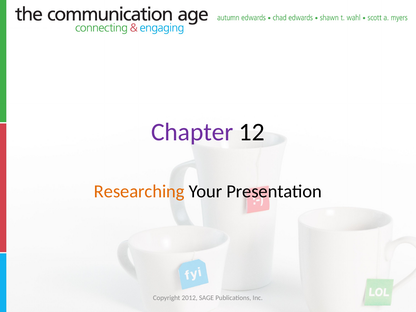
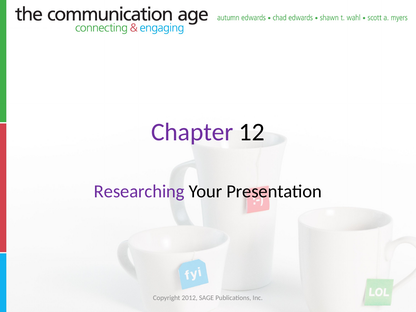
Researching colour: orange -> purple
